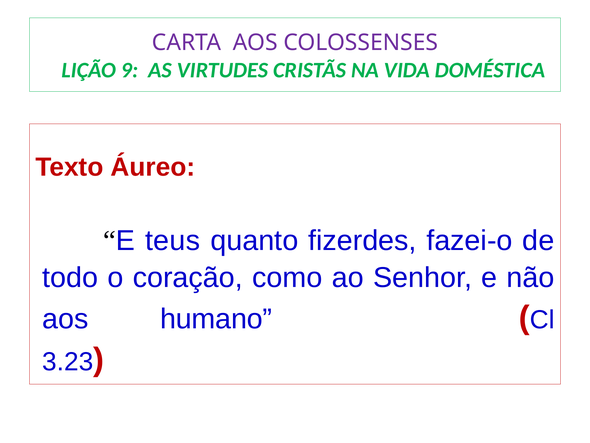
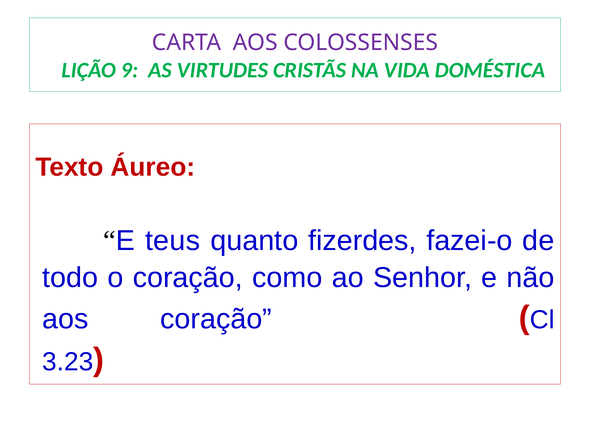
aos humano: humano -> coração
